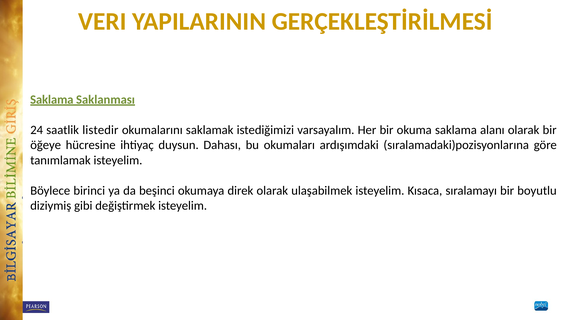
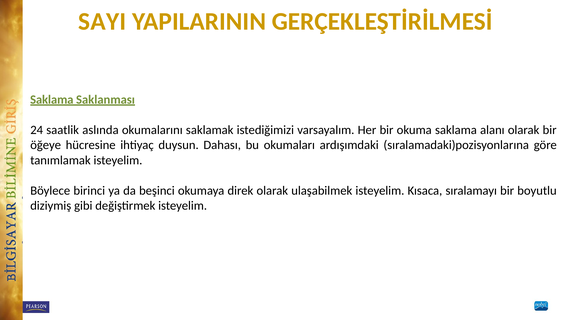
VERI: VERI -> SAYI
listedir: listedir -> aslında
